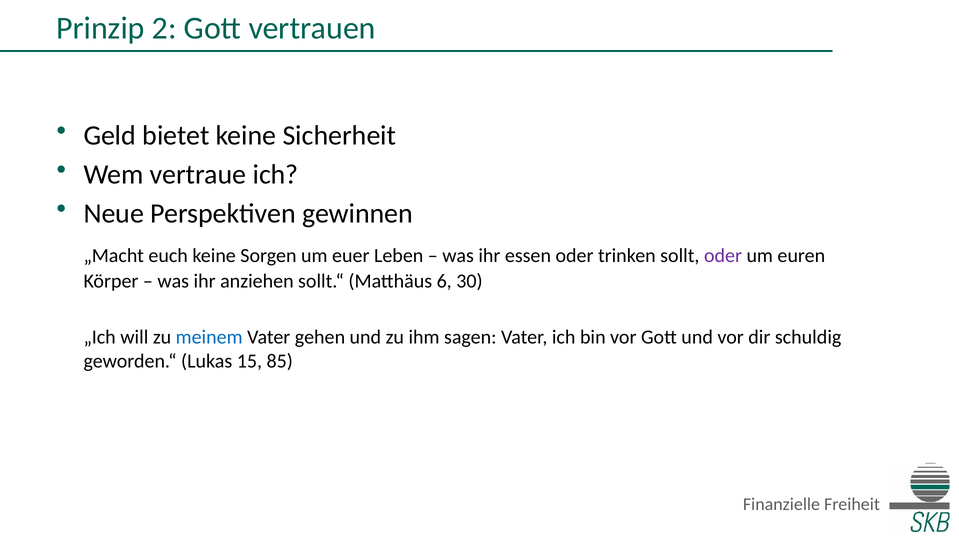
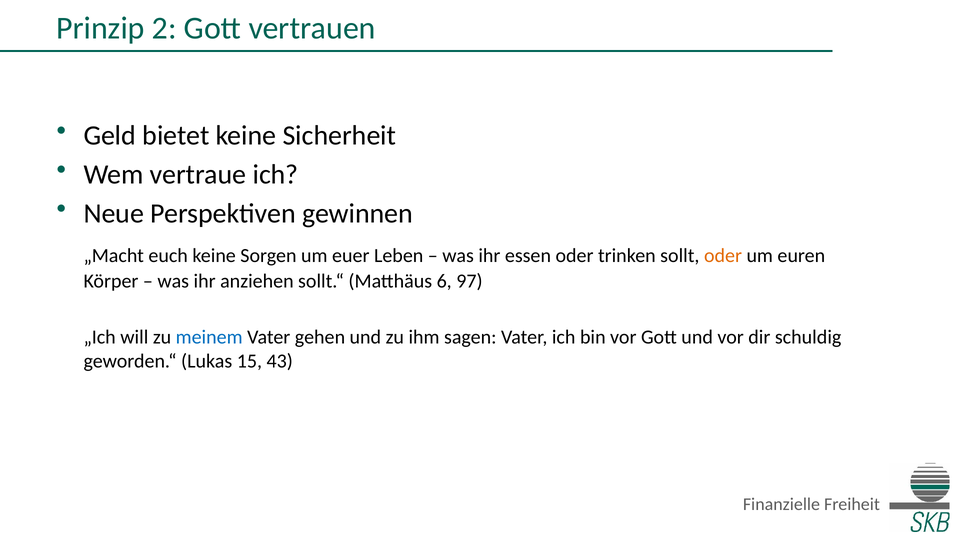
oder at (723, 256) colour: purple -> orange
30: 30 -> 97
85: 85 -> 43
